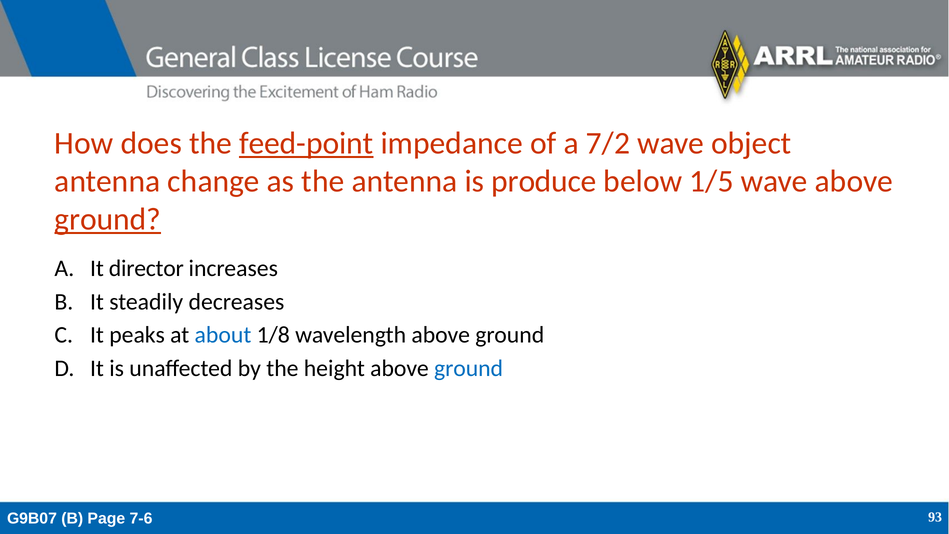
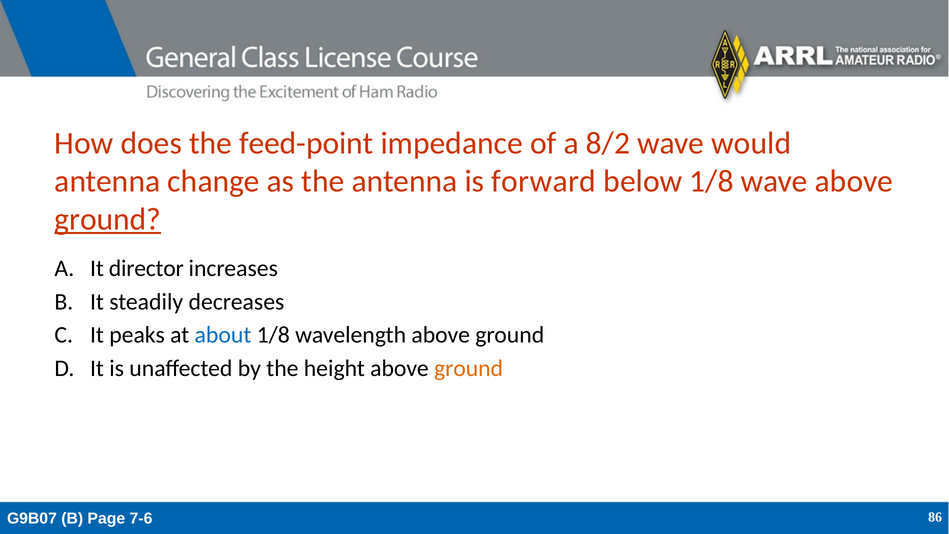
feed-point underline: present -> none
7/2: 7/2 -> 8/2
object: object -> would
produce: produce -> forward
below 1/5: 1/5 -> 1/8
ground at (469, 368) colour: blue -> orange
93: 93 -> 86
